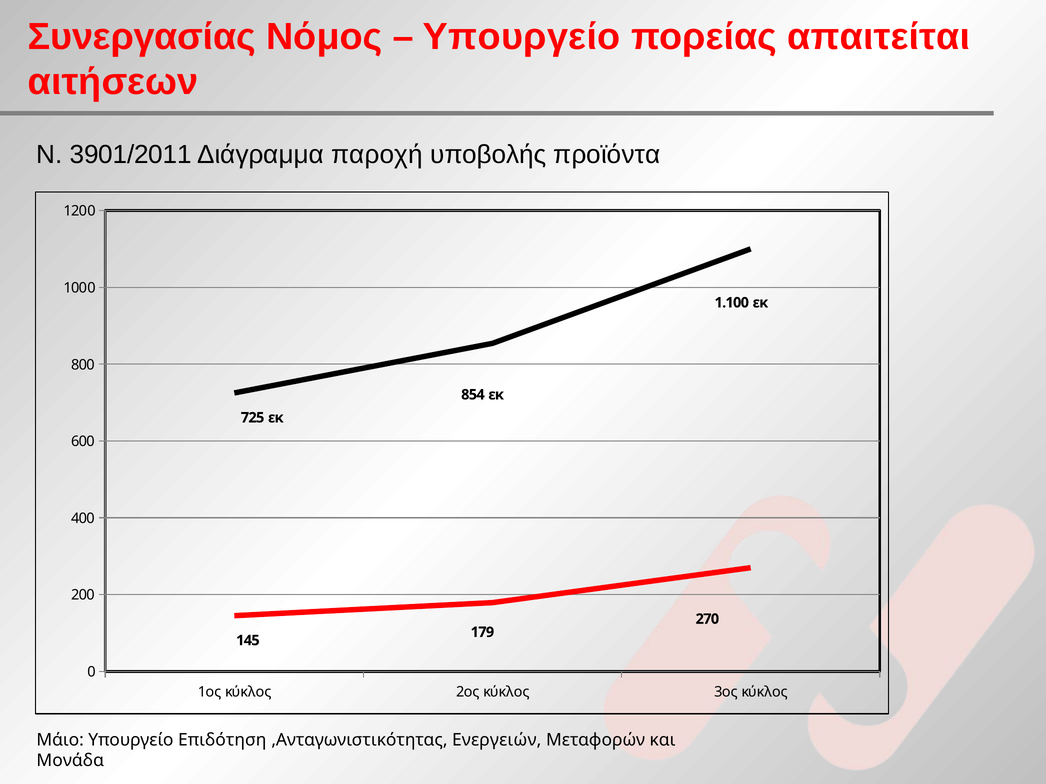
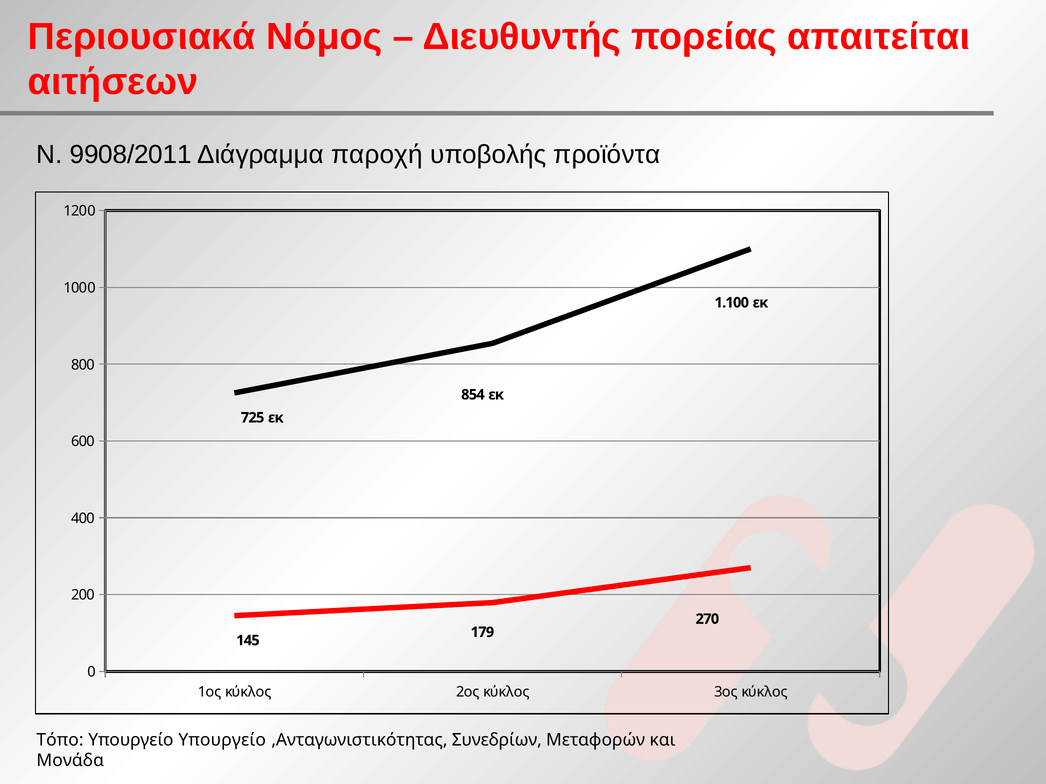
Συνεργασίας: Συνεργασίας -> Περιουσιακά
Υπουργείο at (522, 37): Υπουργείο -> Διευθυντής
3901/2011: 3901/2011 -> 9908/2011
Μάιο: Μάιο -> Τόπο
Υπουργείο Επιδότηση: Επιδότηση -> Υπουργείο
Ενεργειών: Ενεργειών -> Συνεδρίων
